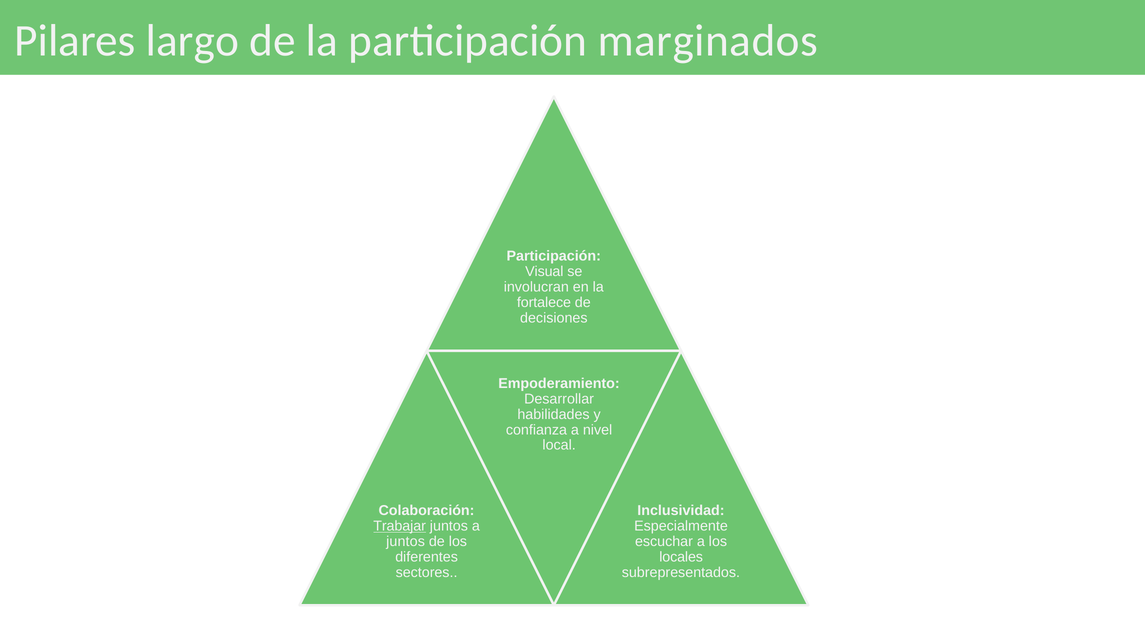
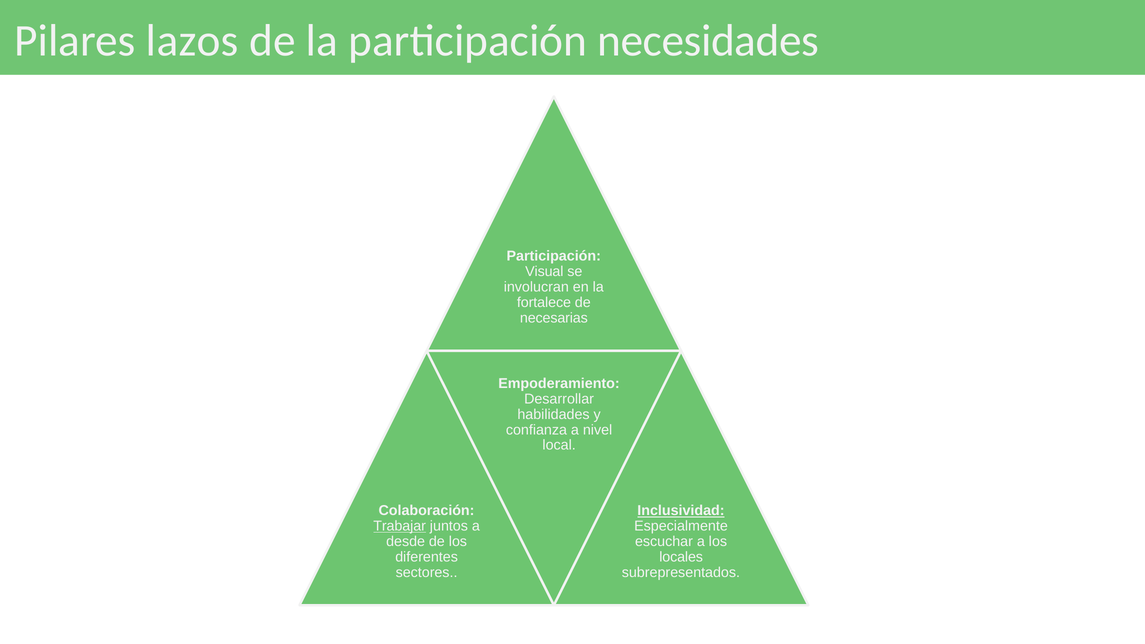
largo: largo -> lazos
marginados: marginados -> necesidades
decisiones: decisiones -> necesarias
Inclusividad underline: none -> present
juntos at (406, 542): juntos -> desde
